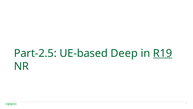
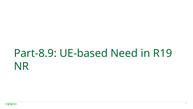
Part-2.5: Part-2.5 -> Part-8.9
Deep: Deep -> Need
R19 underline: present -> none
